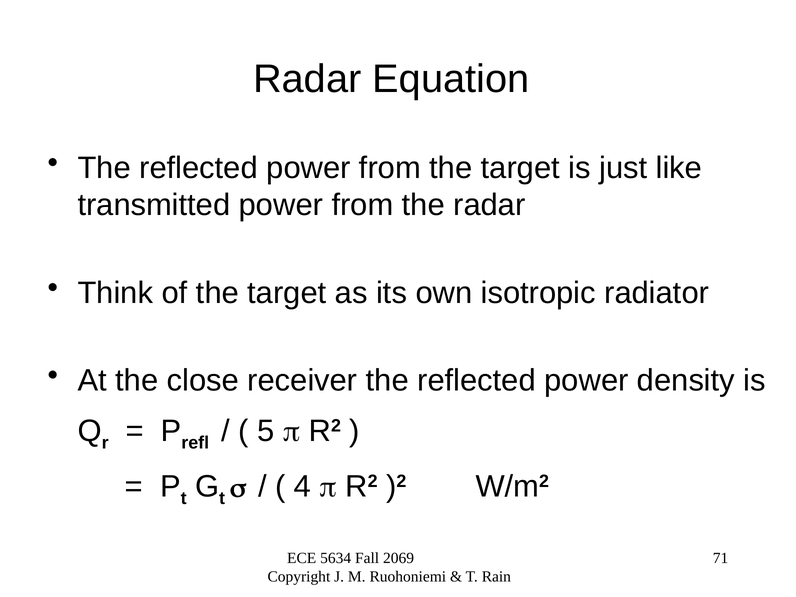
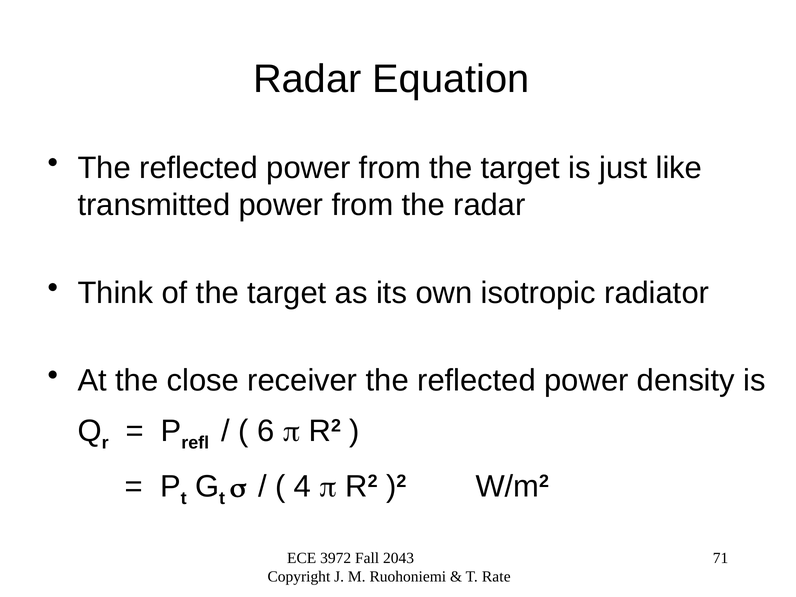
5: 5 -> 6
5634: 5634 -> 3972
2069: 2069 -> 2043
Rain: Rain -> Rate
